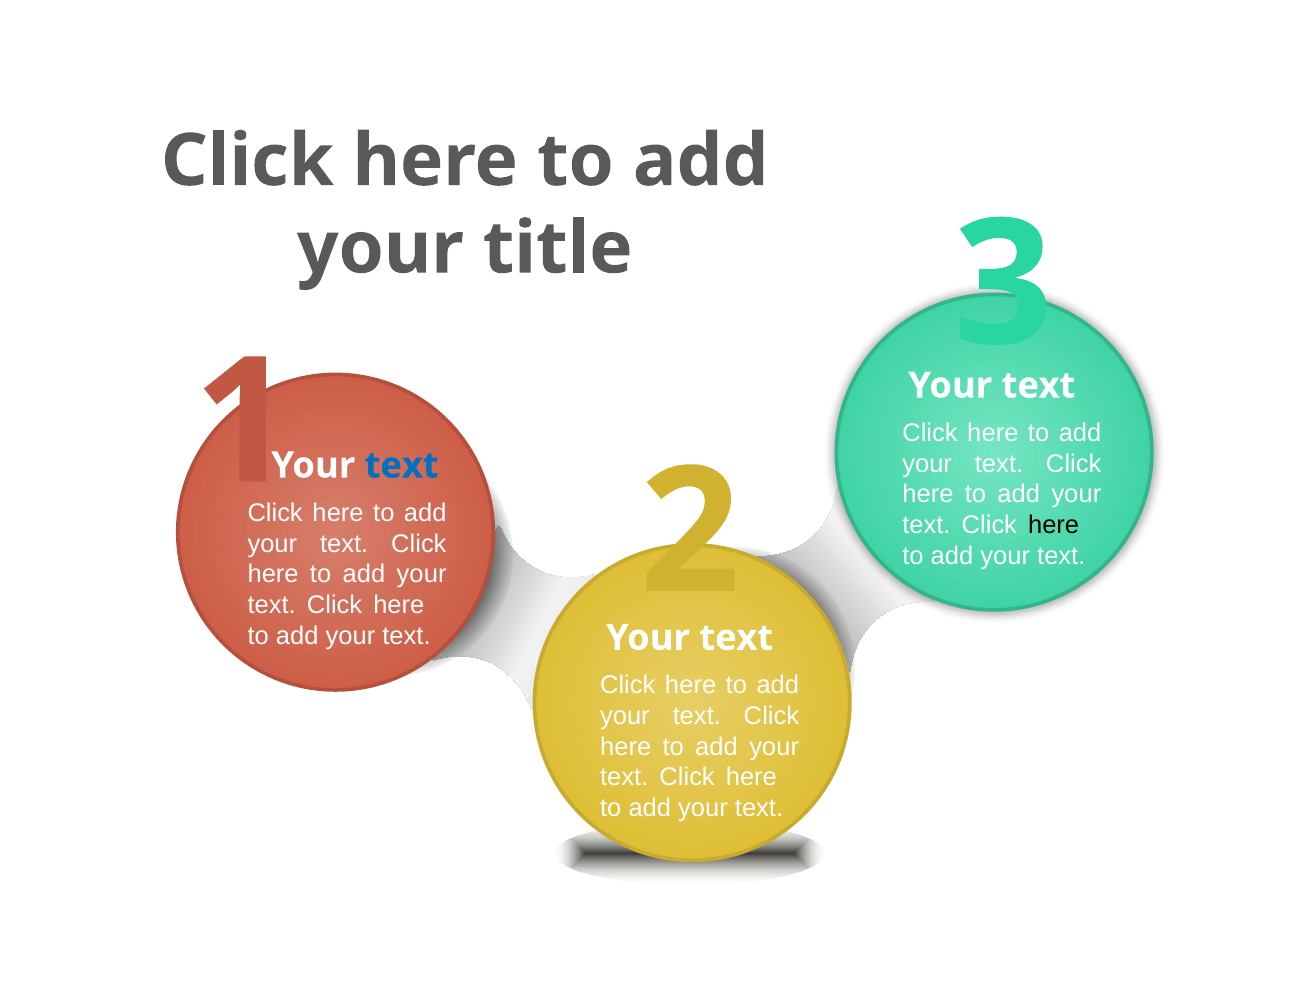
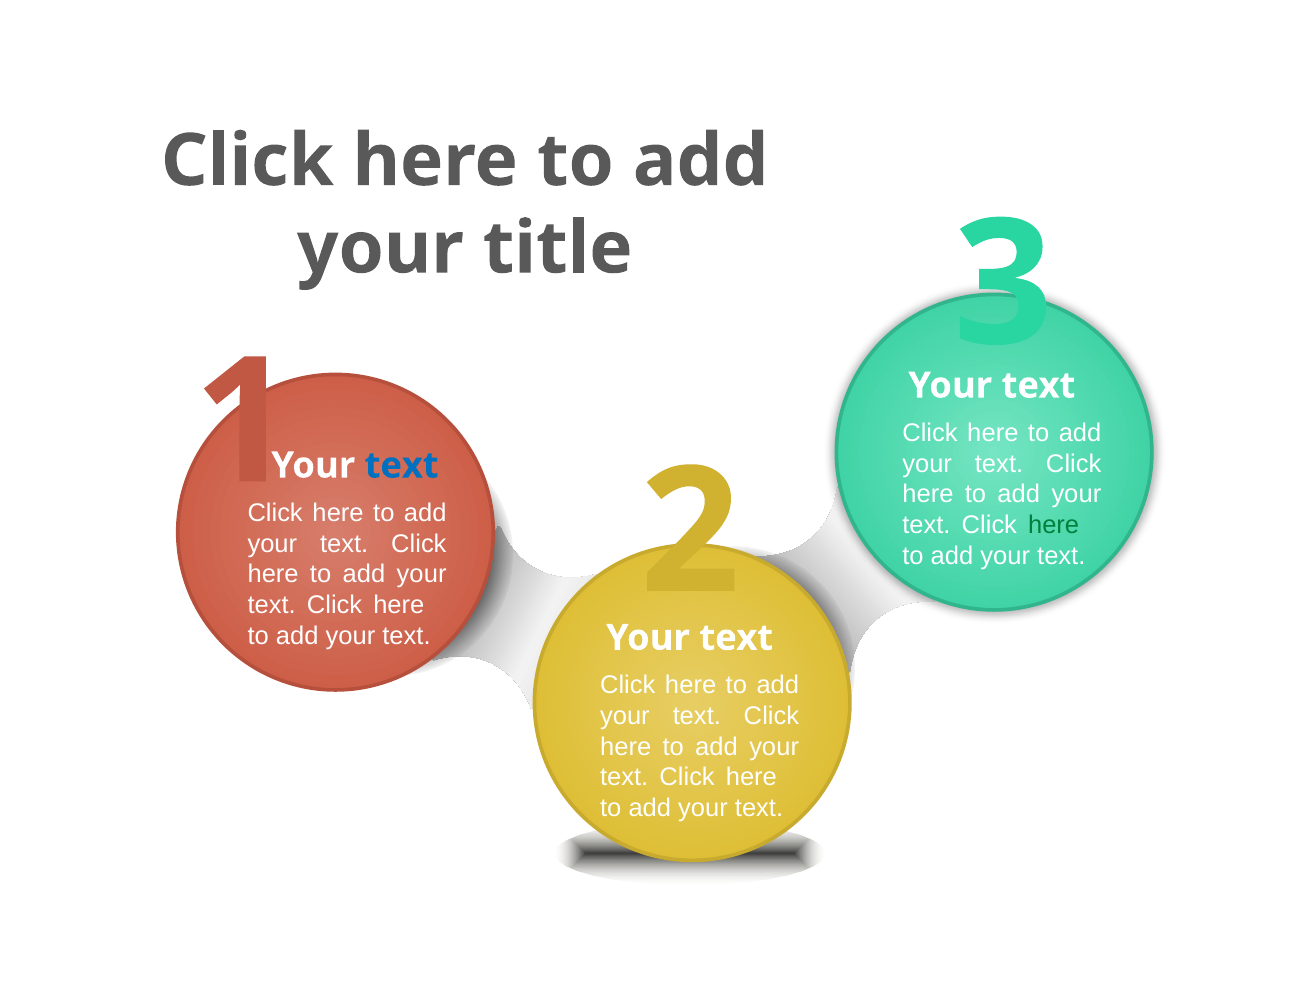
here at (1054, 525) colour: black -> green
